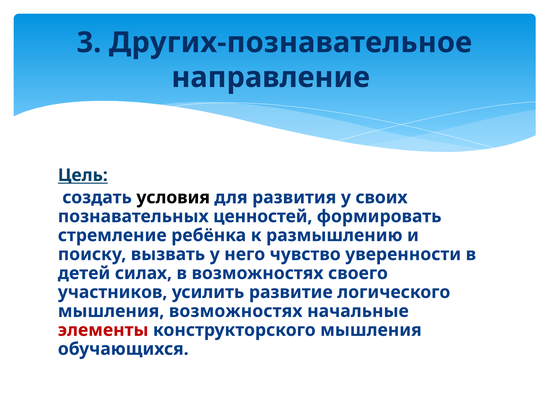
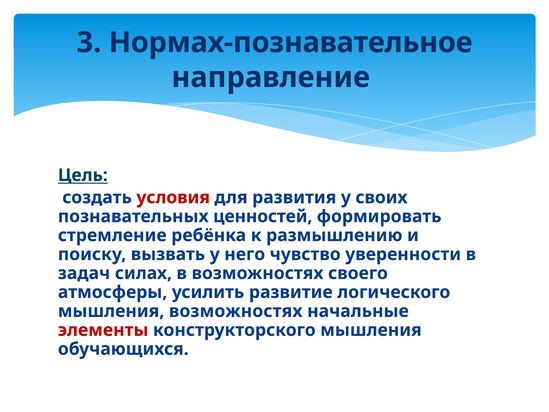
Других-познавательное: Других-познавательное -> Нормах-познавательное
условия colour: black -> red
детей: детей -> задач
участников: участников -> атмосферы
